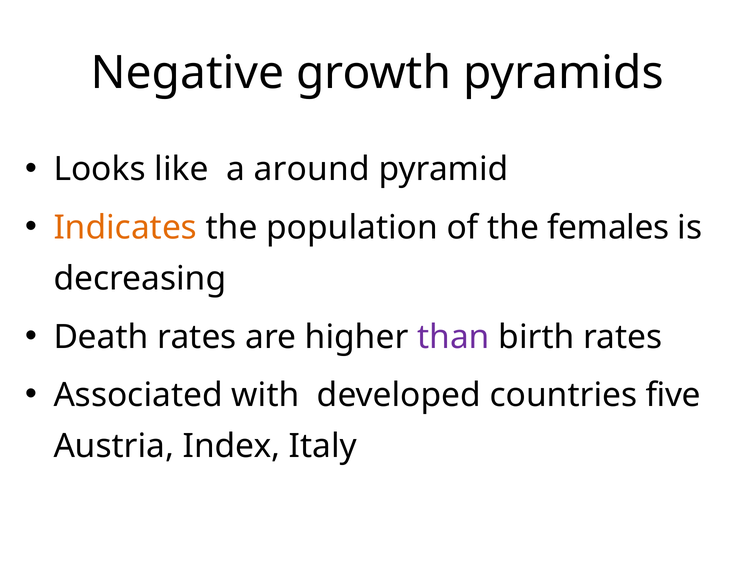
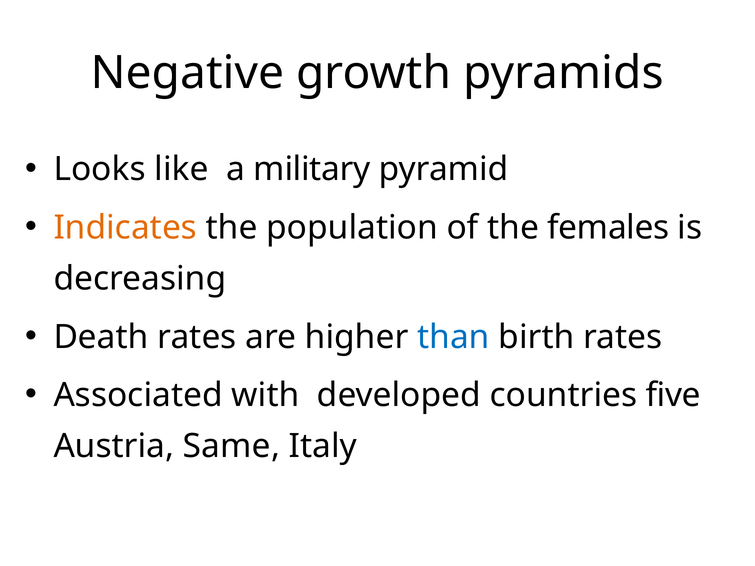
around: around -> military
than colour: purple -> blue
Index: Index -> Same
